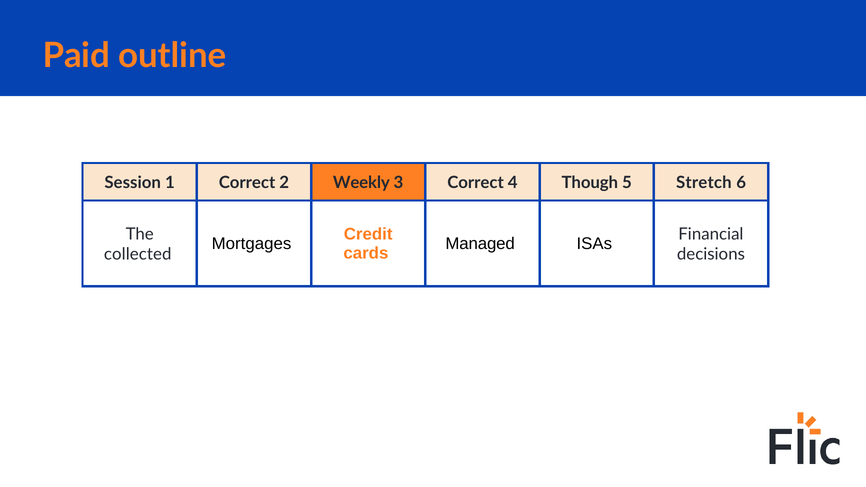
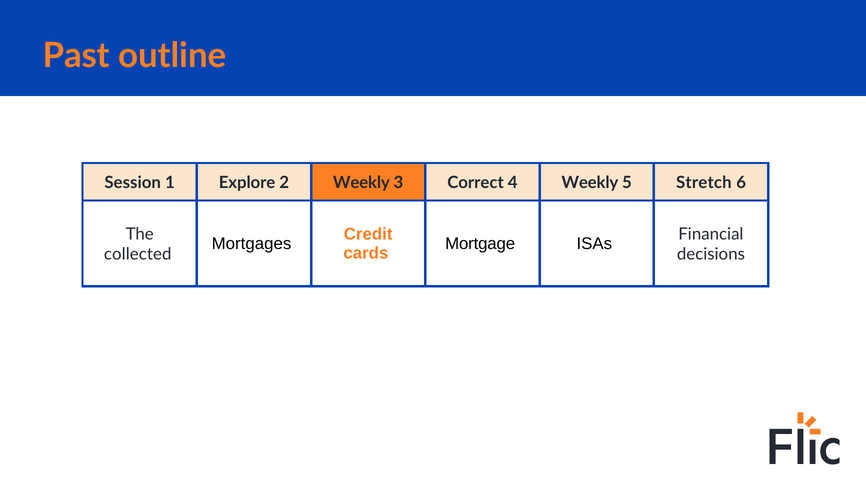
Paid: Paid -> Past
1 Correct: Correct -> Explore
4 Though: Though -> Weekly
Managed: Managed -> Mortgage
